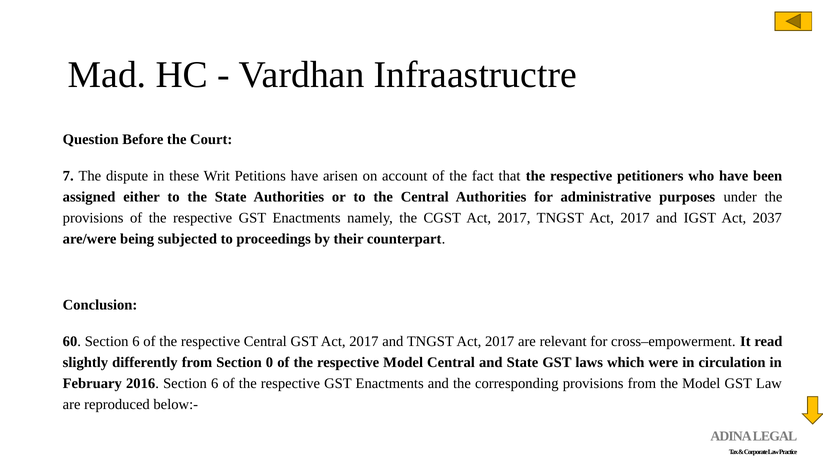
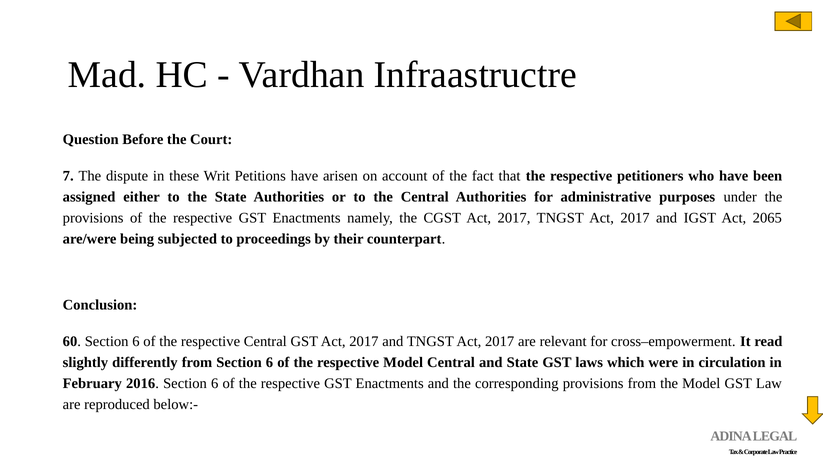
2037: 2037 -> 2065
from Section 0: 0 -> 6
